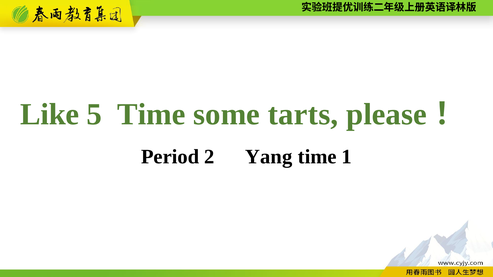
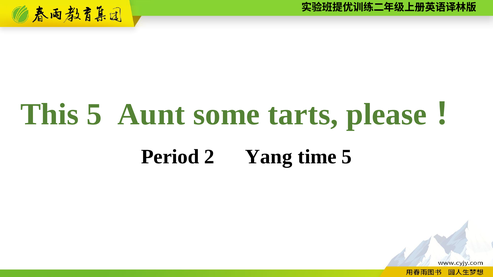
Like: Like -> This
5 Time: Time -> Aunt
time 1: 1 -> 5
